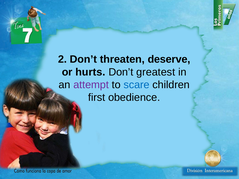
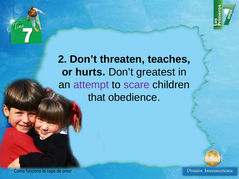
deserve: deserve -> teaches
scare colour: blue -> purple
first: first -> that
